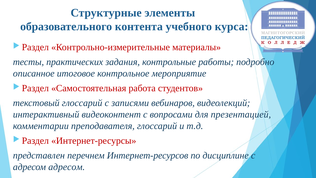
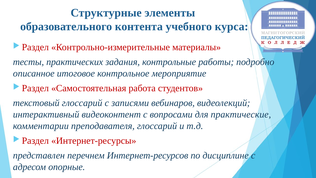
презентацией: презентацией -> практические
адресом адресом: адресом -> опорные
